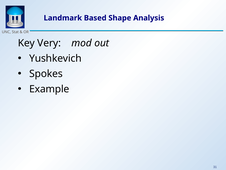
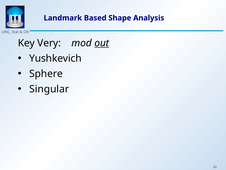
out underline: none -> present
Spokes: Spokes -> Sphere
Example: Example -> Singular
